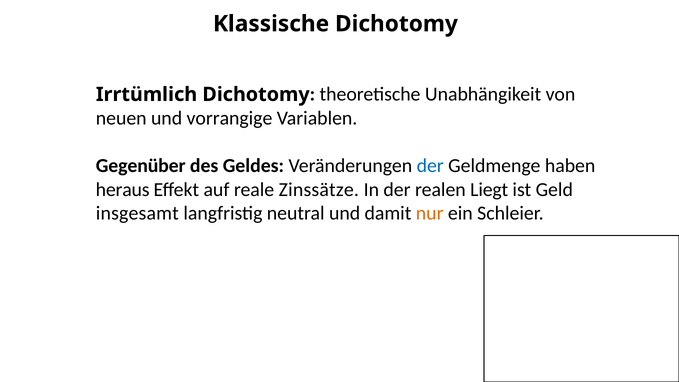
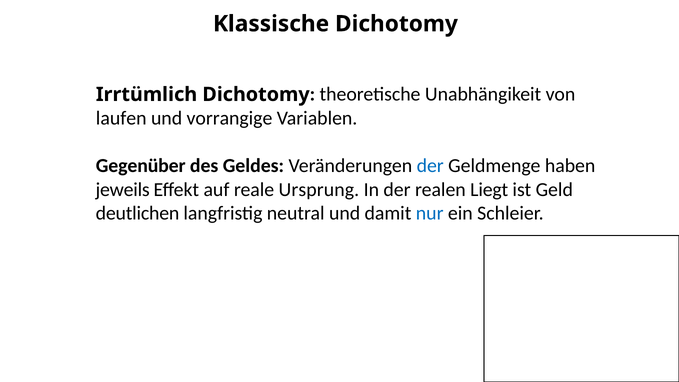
neuen: neuen -> laufen
heraus: heraus -> jeweils
Zinssätze: Zinssätze -> Ursprung
insgesamt: insgesamt -> deutlichen
nur colour: orange -> blue
